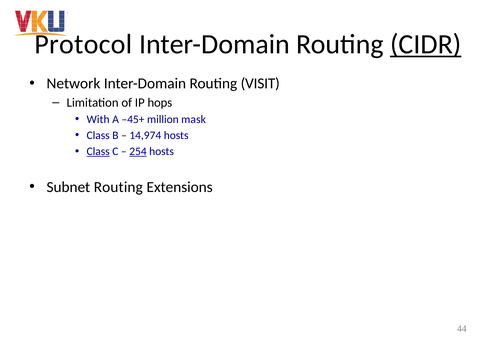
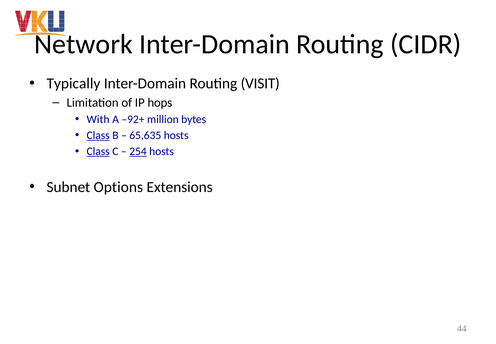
Protocol: Protocol -> Network
CIDR underline: present -> none
Network: Network -> Typically
–45+: –45+ -> –92+
mask: mask -> bytes
Class at (98, 135) underline: none -> present
14,974: 14,974 -> 65,635
Subnet Routing: Routing -> Options
